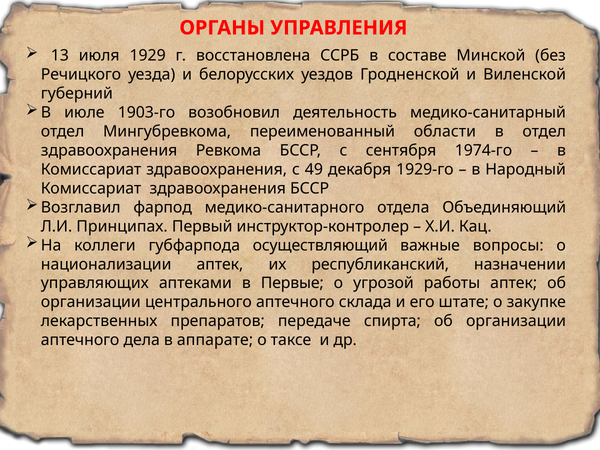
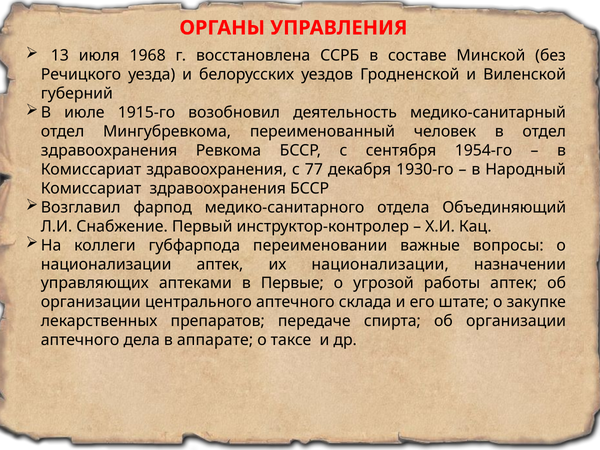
1929: 1929 -> 1968
1903-го: 1903-го -> 1915-го
области: области -> человек
1974-го: 1974-го -> 1954-го
49: 49 -> 77
1929-го: 1929-го -> 1930-го
Принципах: Принципах -> Снабжение
осуществляющий: осуществляющий -> переименовании
их республиканский: республиканский -> национализации
